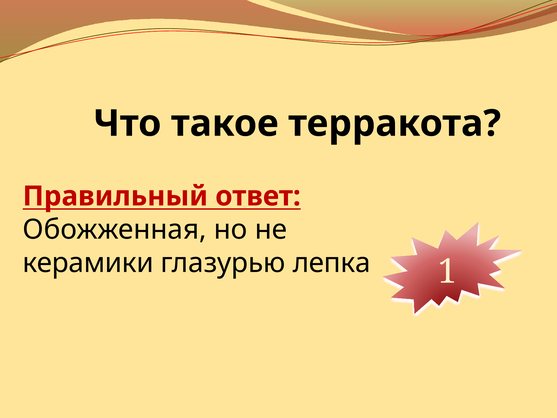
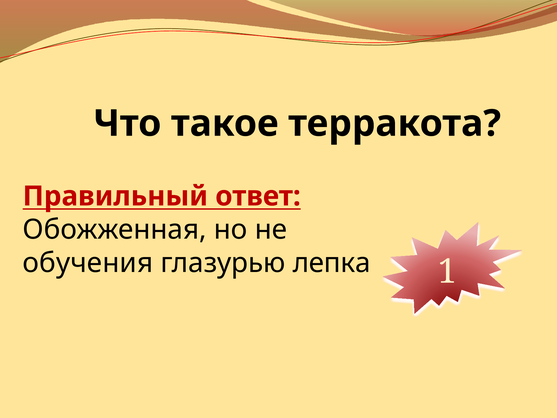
керамики: керамики -> обучения
